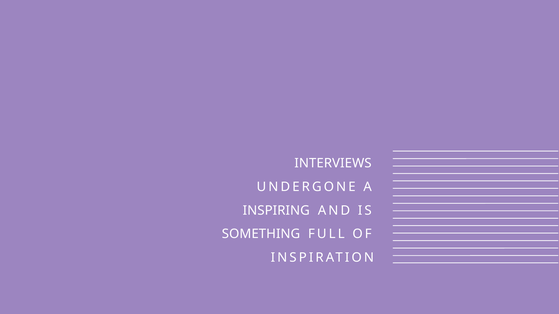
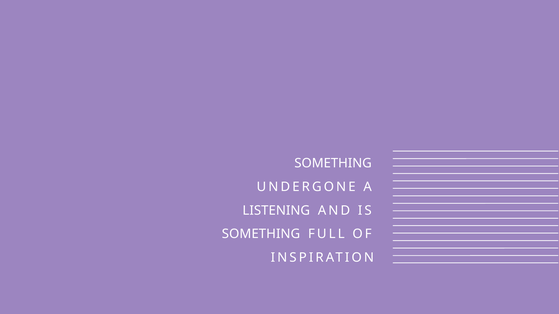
INTERVIEWS at (333, 164): INTERVIEWS -> SOMETHING
INSPIRING: INSPIRING -> LISTENING
